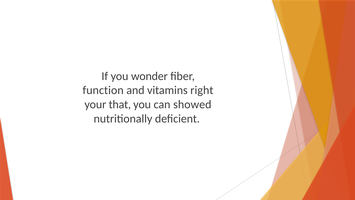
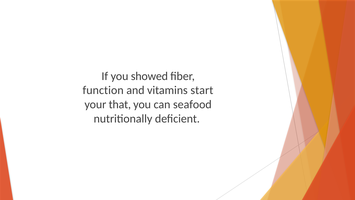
wonder: wonder -> showed
right: right -> start
showed: showed -> seafood
